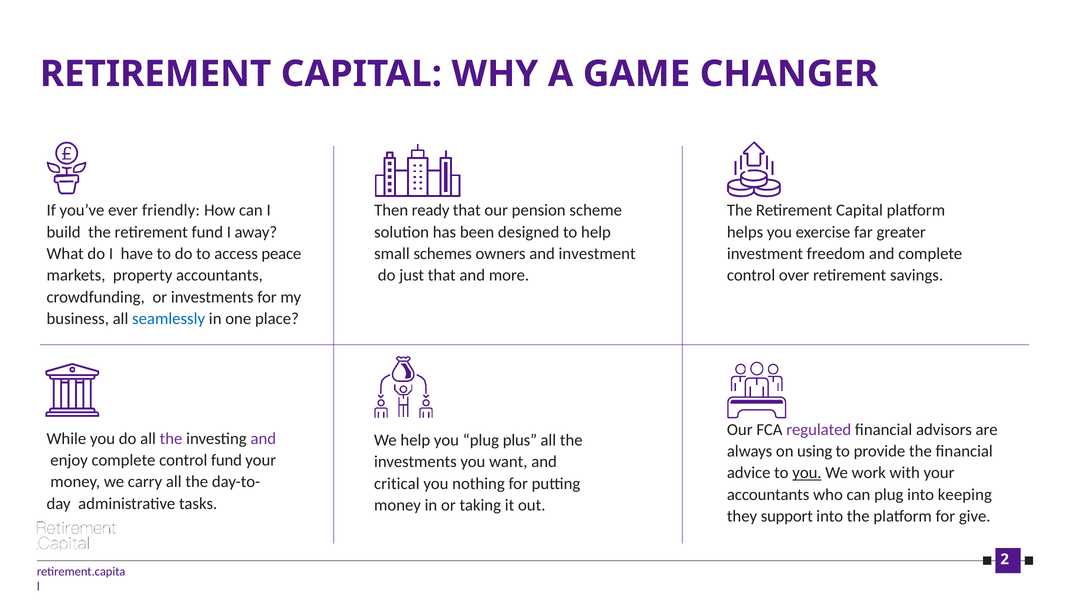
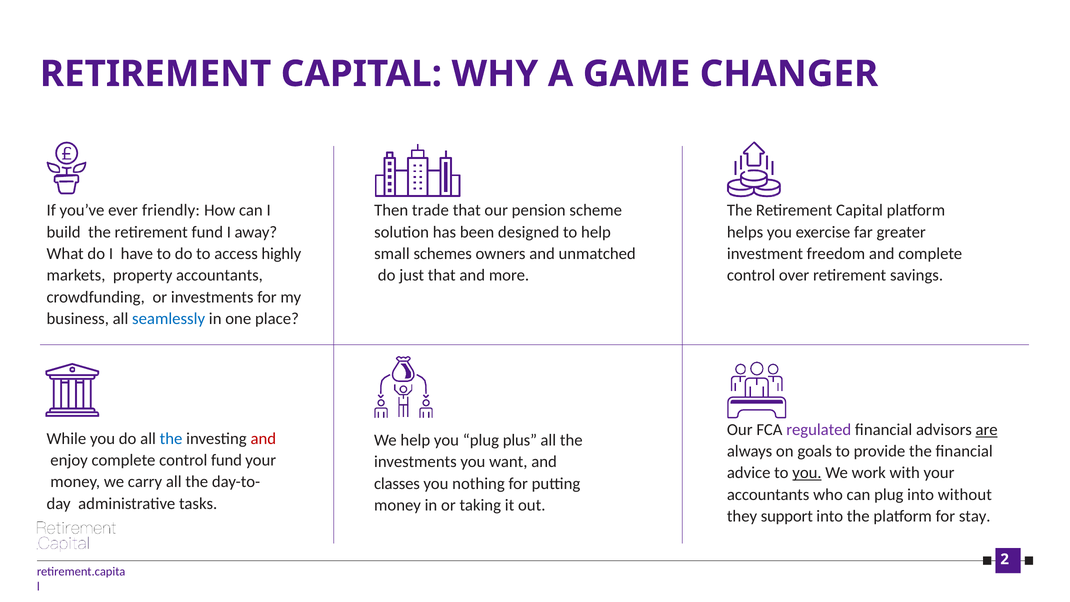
ready: ready -> trade
peace: peace -> highly
and investment: investment -> unmatched
are underline: none -> present
the at (171, 439) colour: purple -> blue
and at (263, 439) colour: purple -> red
using: using -> goals
critical: critical -> classes
keeping: keeping -> without
give: give -> stay
